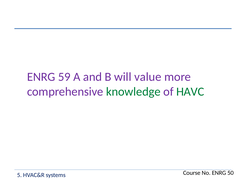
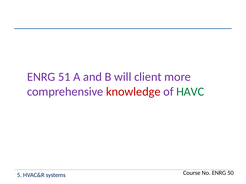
59: 59 -> 51
value: value -> client
knowledge colour: green -> red
